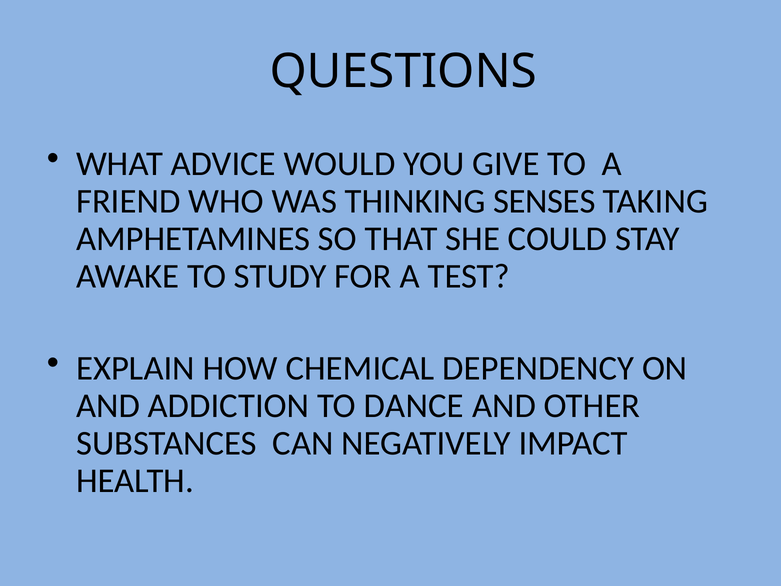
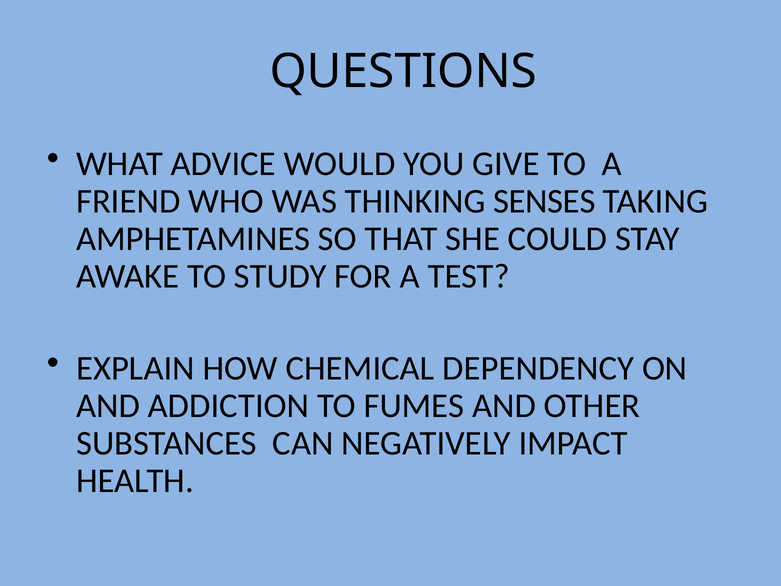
DANCE: DANCE -> FUMES
